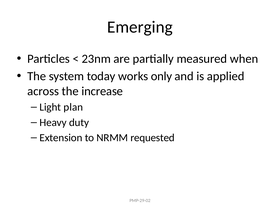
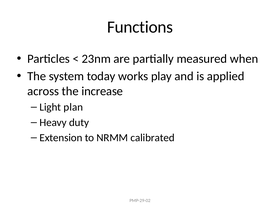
Emerging: Emerging -> Functions
only: only -> play
requested: requested -> calibrated
